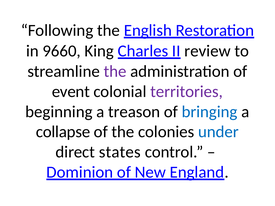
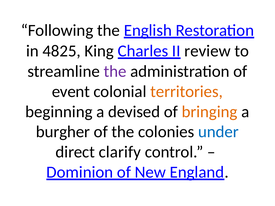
9660: 9660 -> 4825
territories colour: purple -> orange
treason: treason -> devised
bringing colour: blue -> orange
collapse: collapse -> burgher
states: states -> clarify
